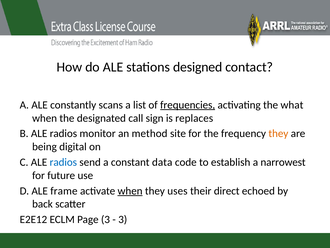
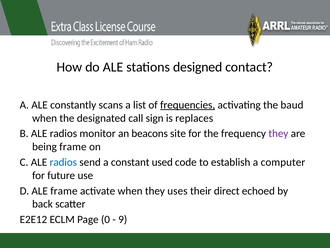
what: what -> baud
method: method -> beacons
they at (278, 133) colour: orange -> purple
being digital: digital -> frame
data: data -> used
narrowest: narrowest -> computer
when at (130, 190) underline: present -> none
Page 3: 3 -> 0
3 at (123, 219): 3 -> 9
